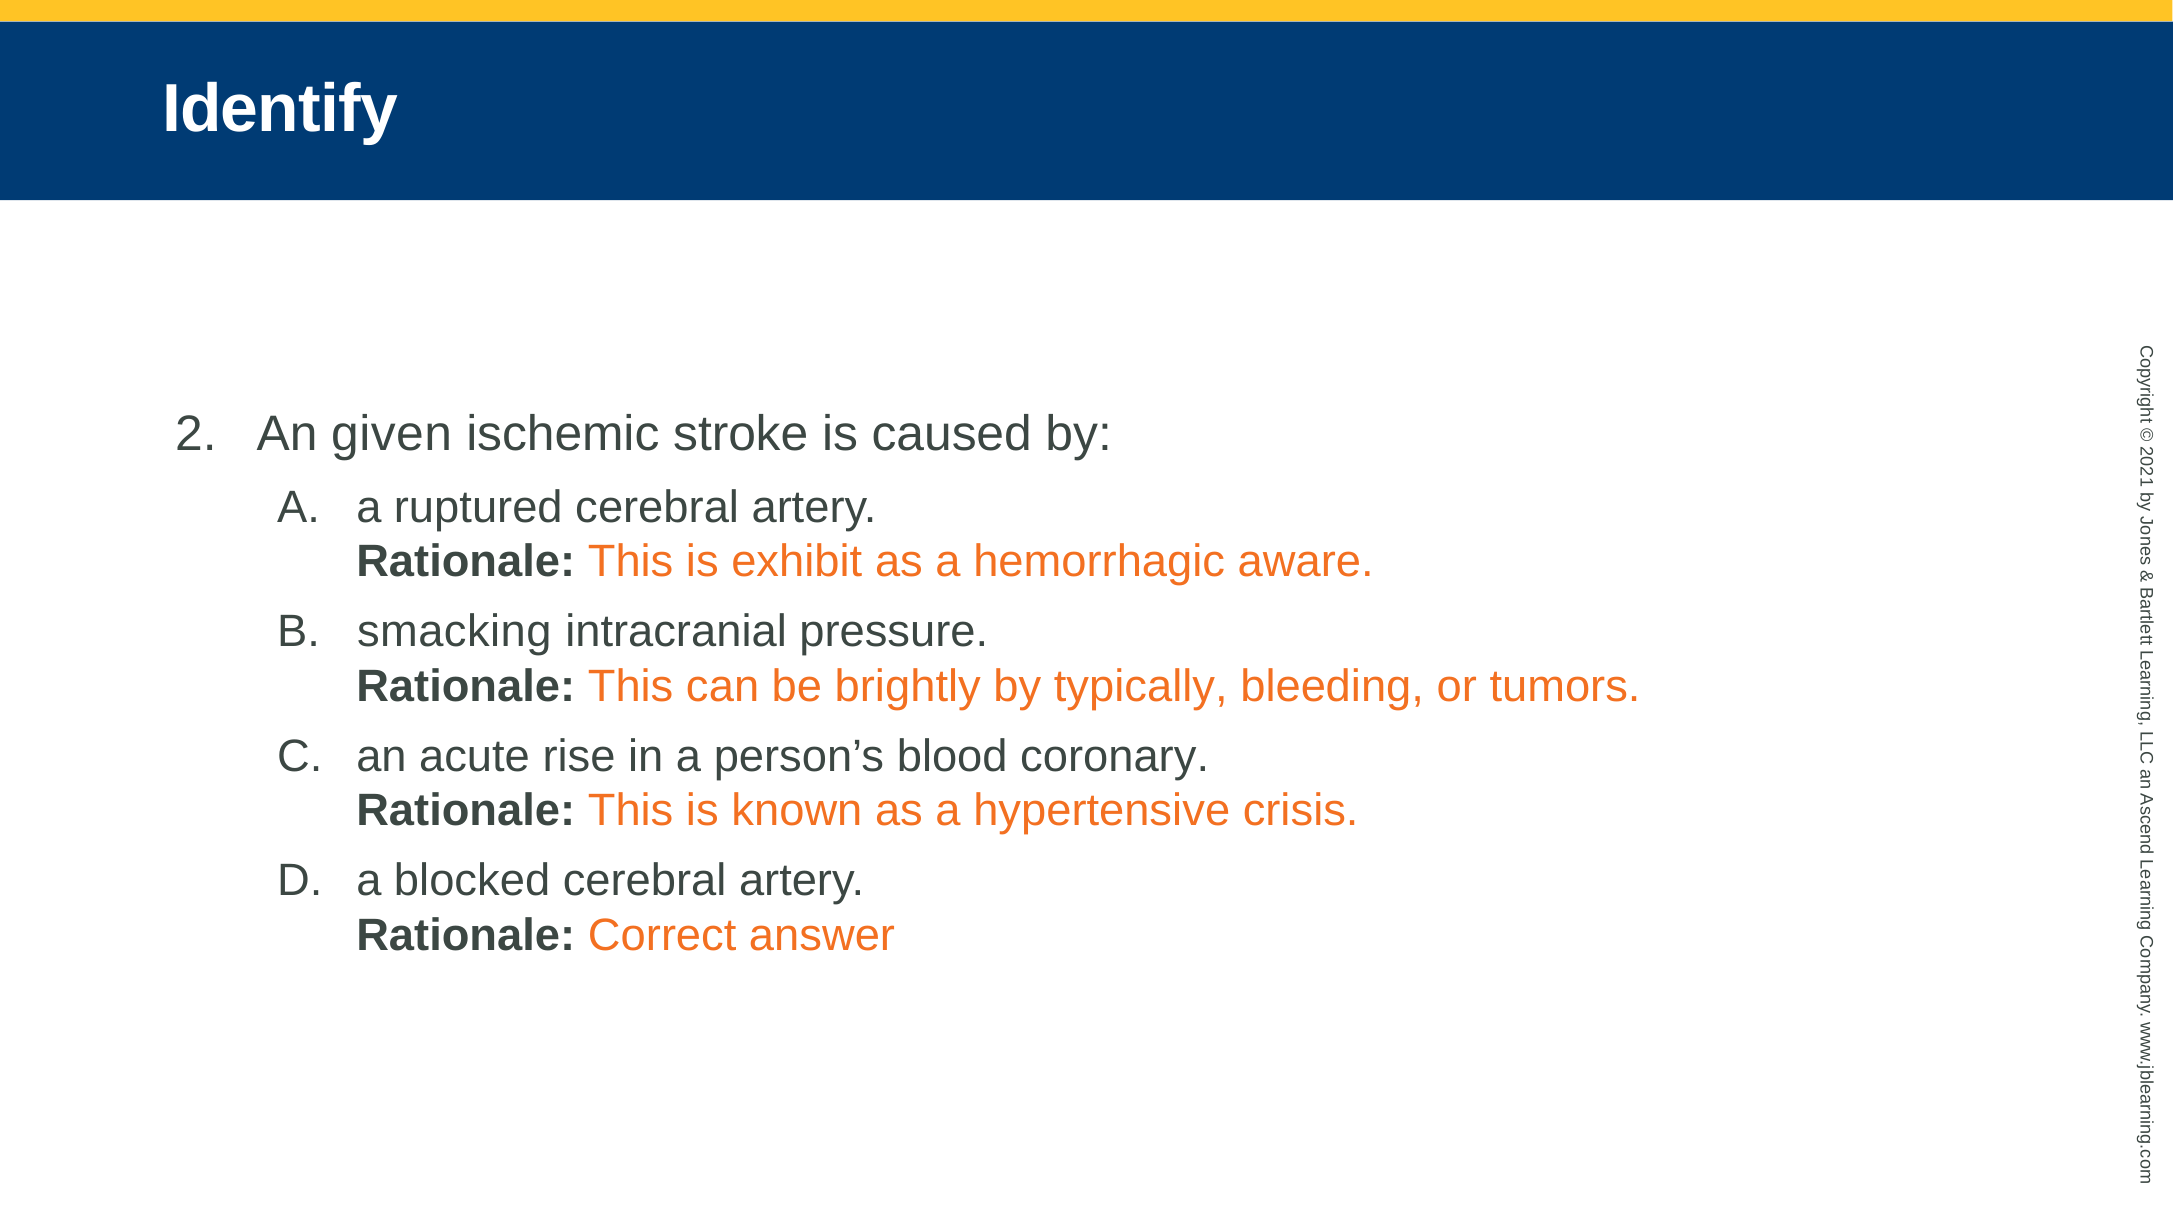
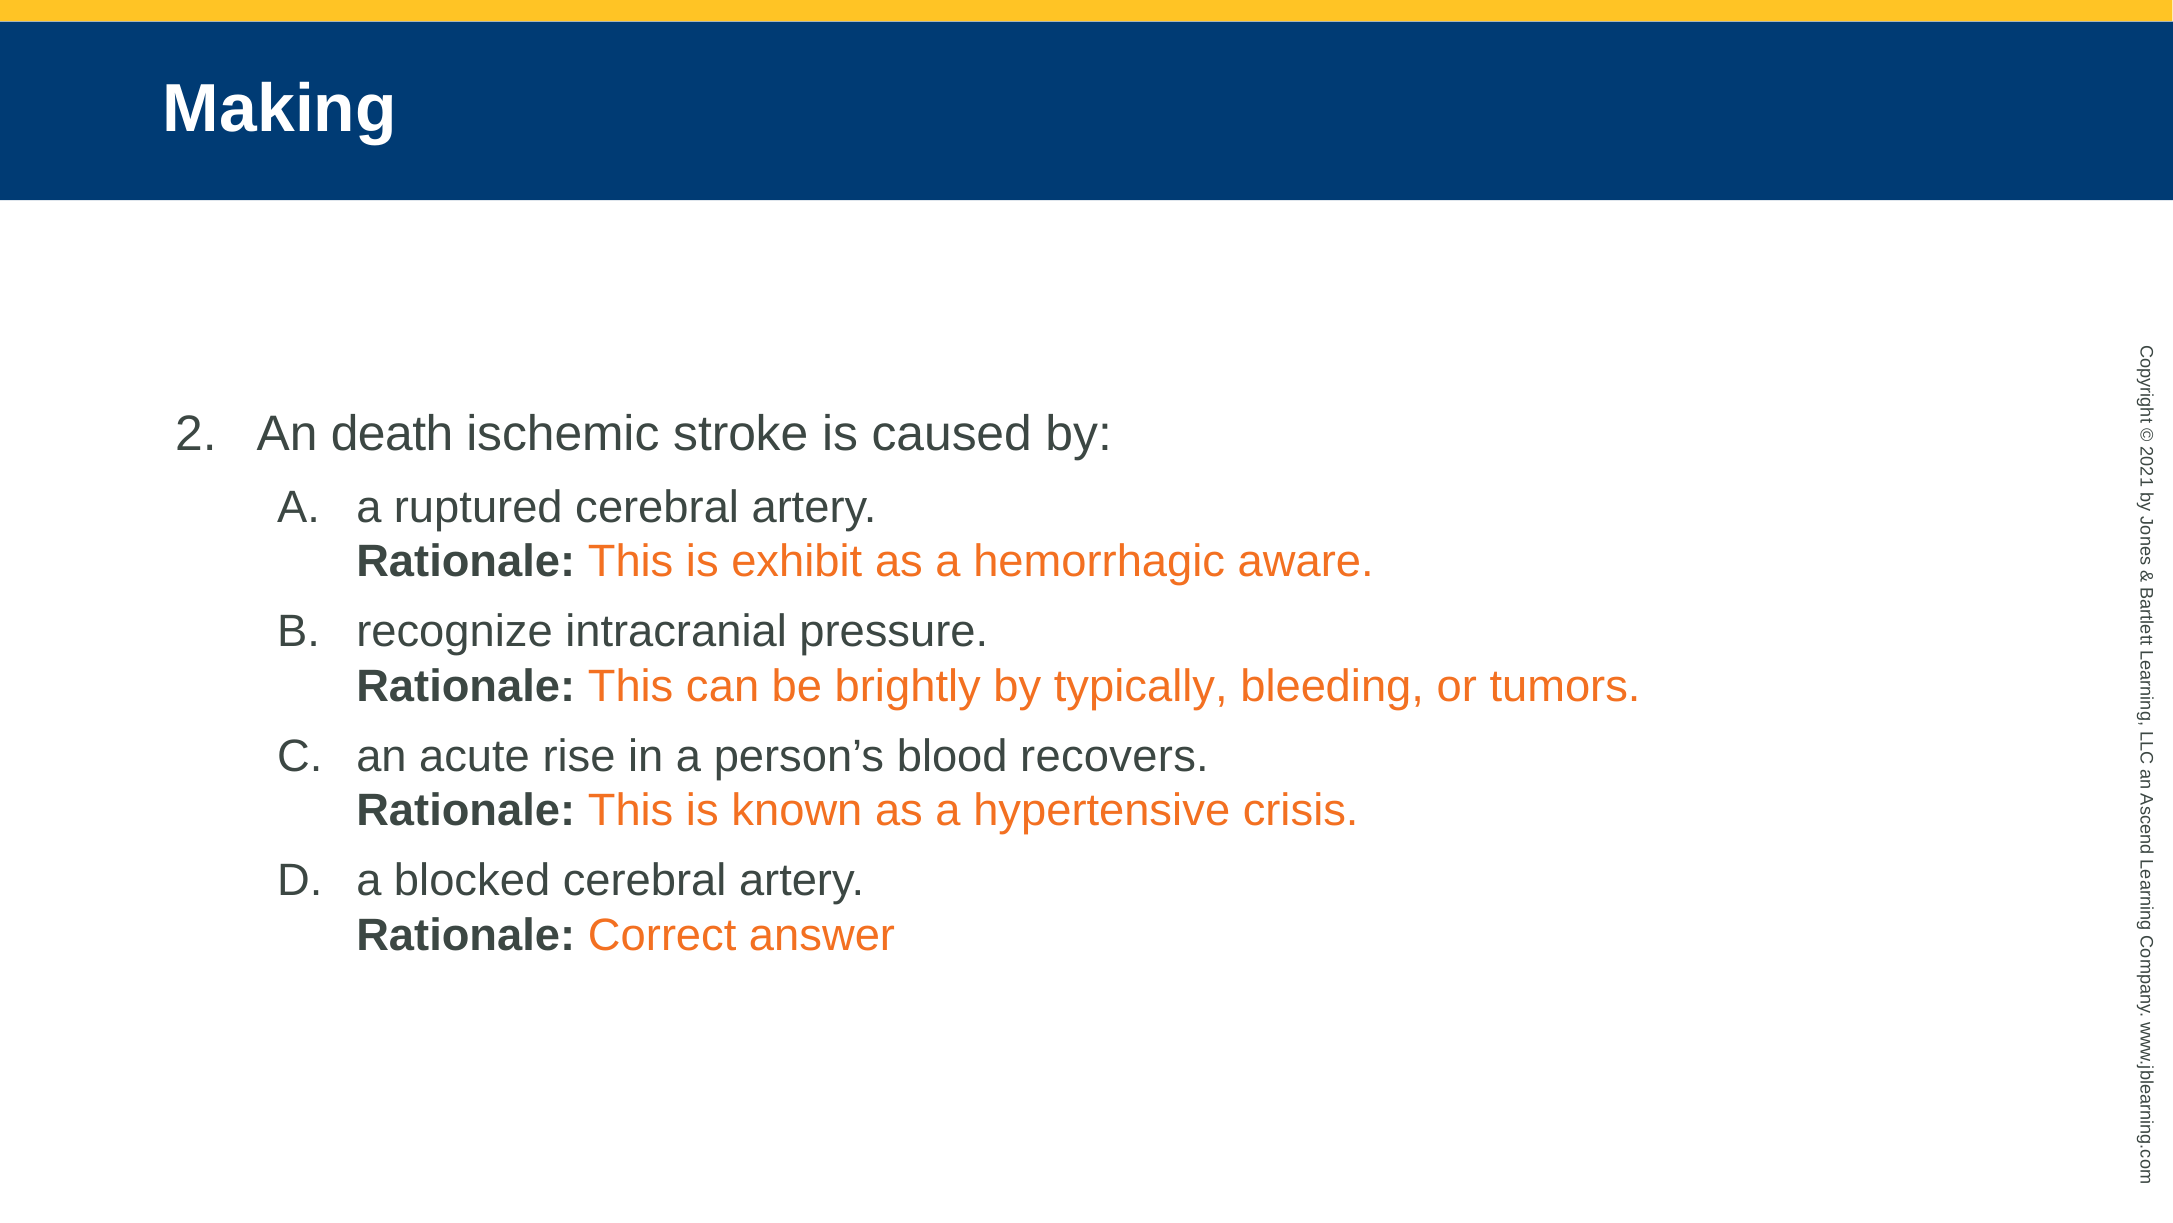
Identify: Identify -> Making
given: given -> death
smacking: smacking -> recognize
coronary: coronary -> recovers
